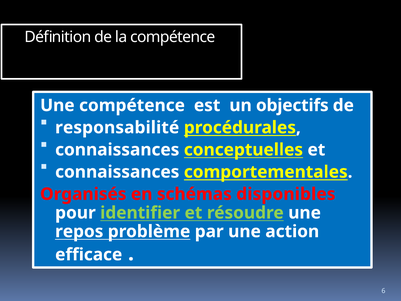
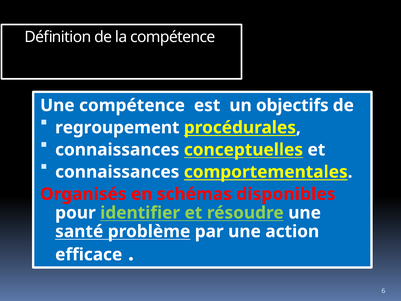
responsabilité: responsabilité -> regroupement
repos: repos -> santé
